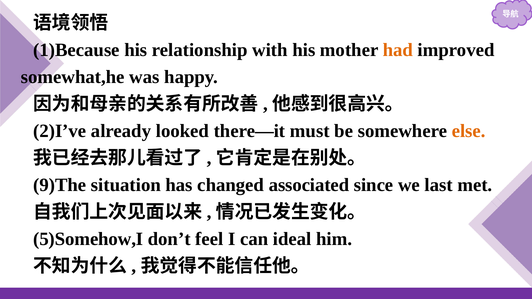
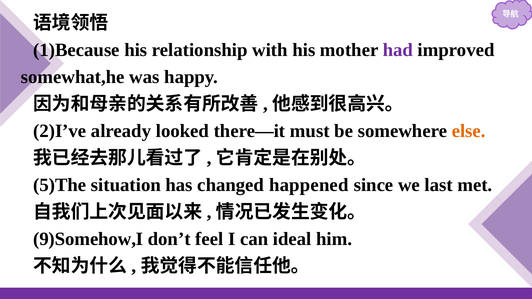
had colour: orange -> purple
9)The: 9)The -> 5)The
associated: associated -> happened
5)Somehow,I: 5)Somehow,I -> 9)Somehow,I
